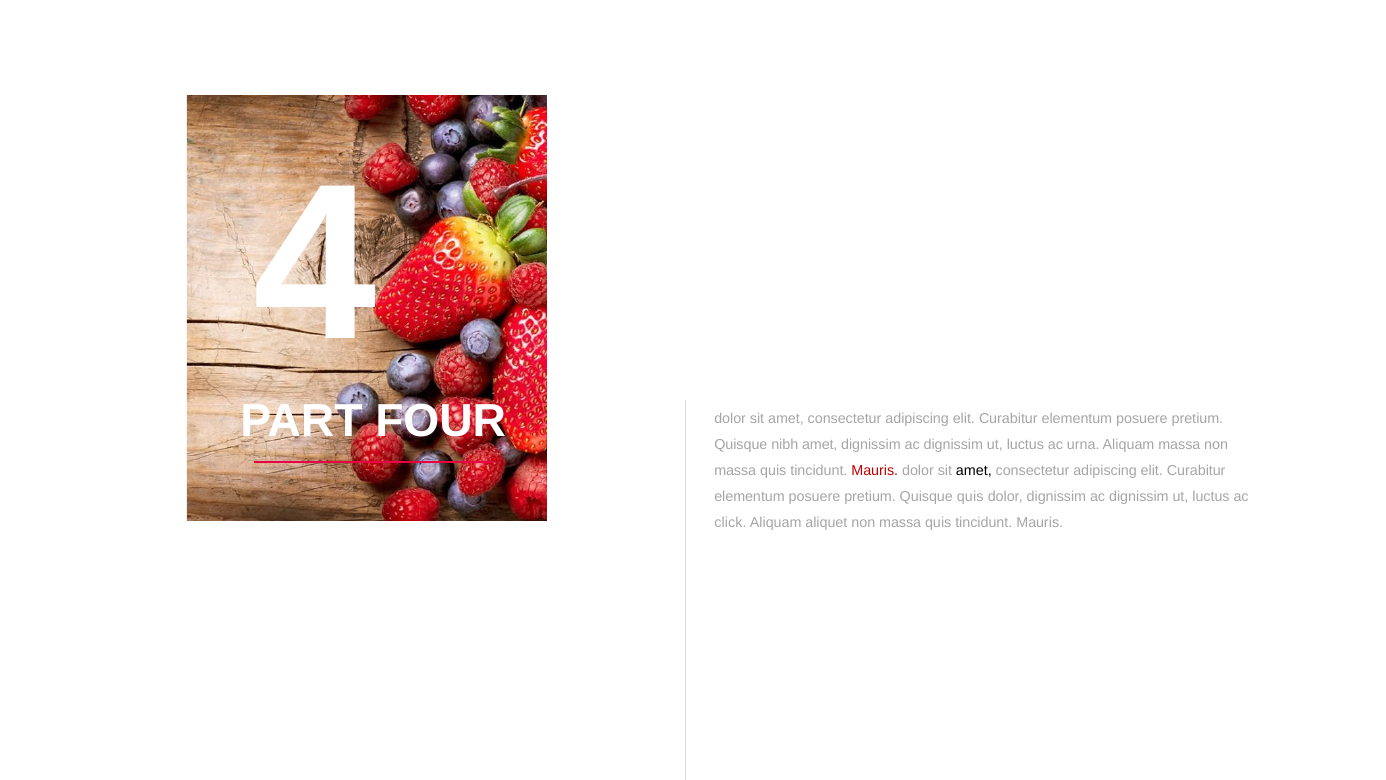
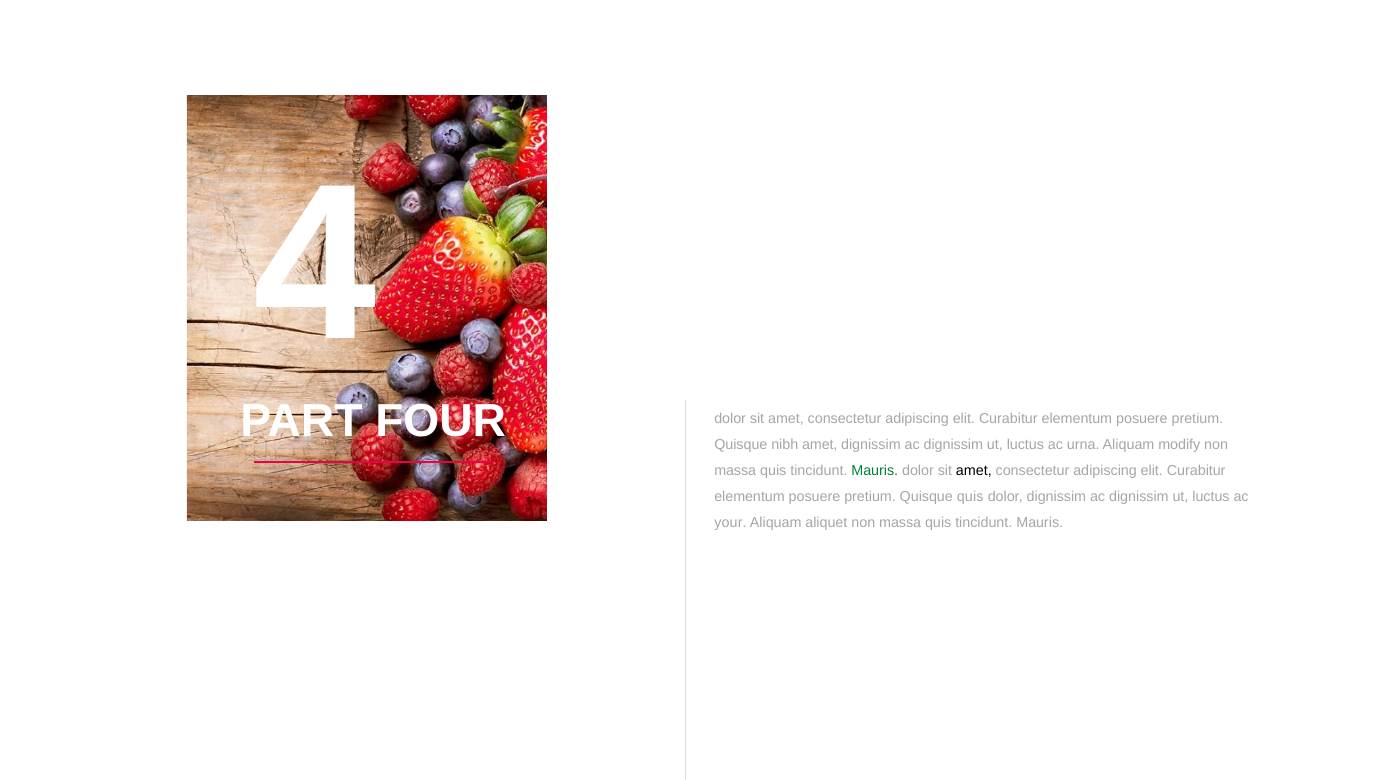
Aliquam massa: massa -> modify
Mauris at (875, 471) colour: red -> green
click: click -> your
